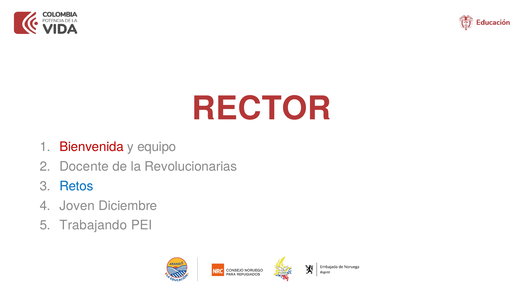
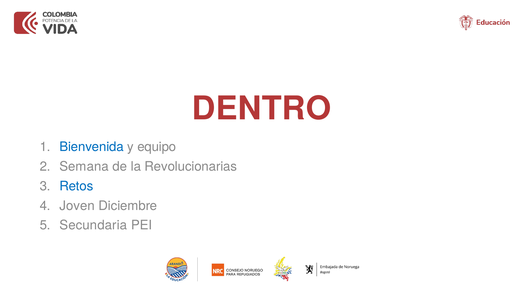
RECTOR: RECTOR -> DENTRO
Bienvenida colour: red -> blue
Docente: Docente -> Semana
Trabajando: Trabajando -> Secundaria
